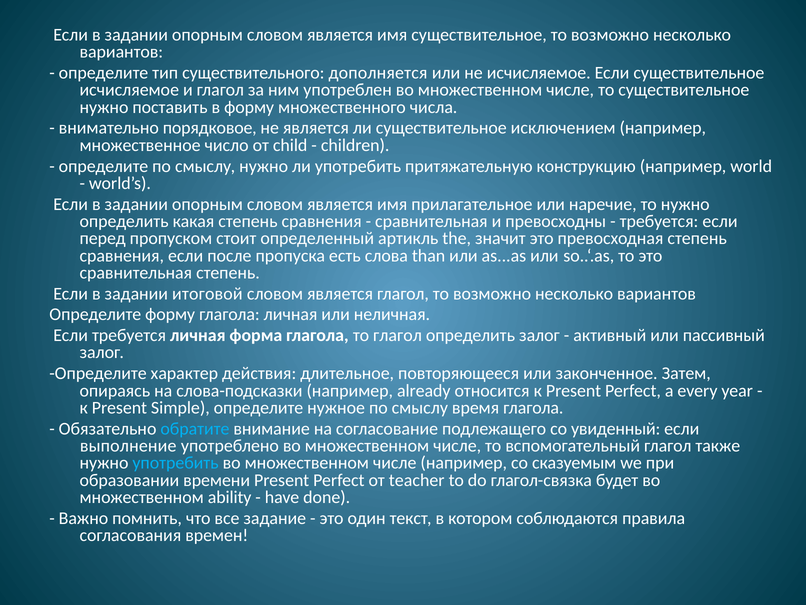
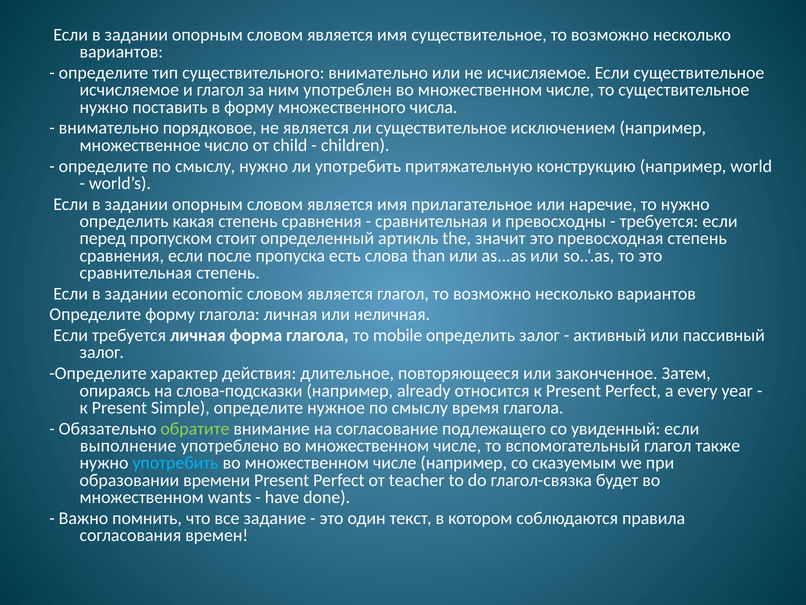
существительного дополняется: дополняется -> внимательно
итоговой: итоговой -> economic
то глагол: глагол -> mobile
обратите colour: light blue -> light green
ability: ability -> wants
